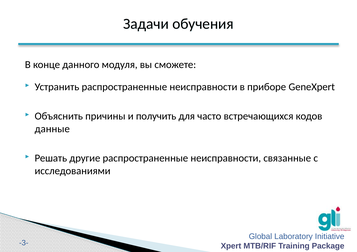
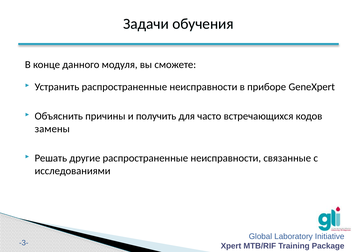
данные: данные -> замены
